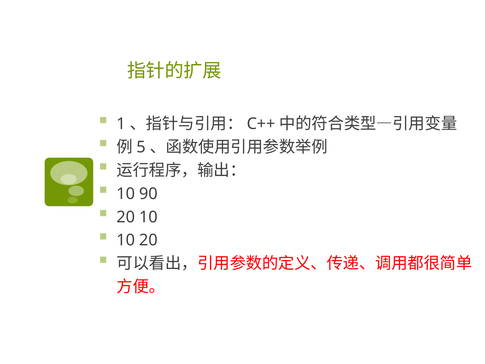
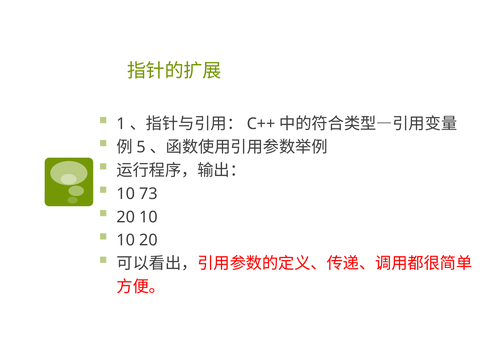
90: 90 -> 73
